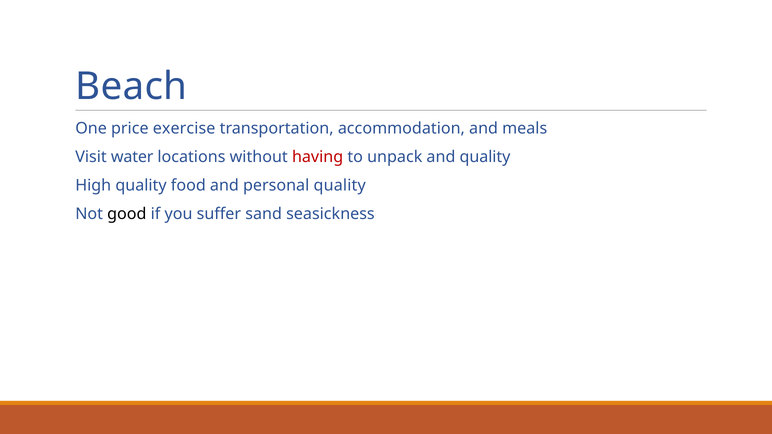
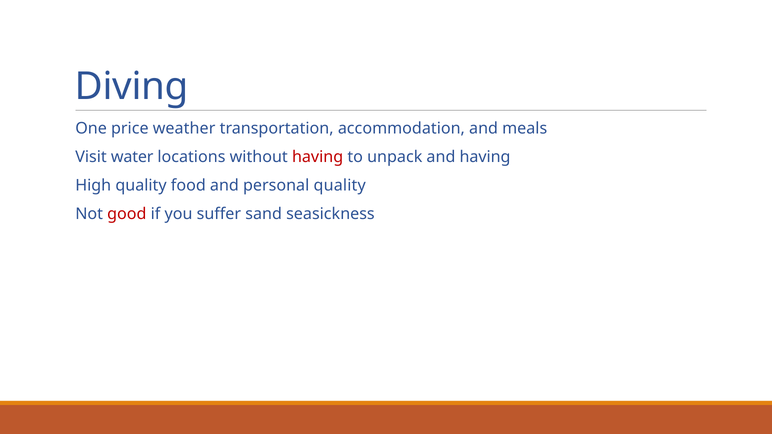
Beach: Beach -> Diving
exercise: exercise -> weather
and quality: quality -> having
good colour: black -> red
